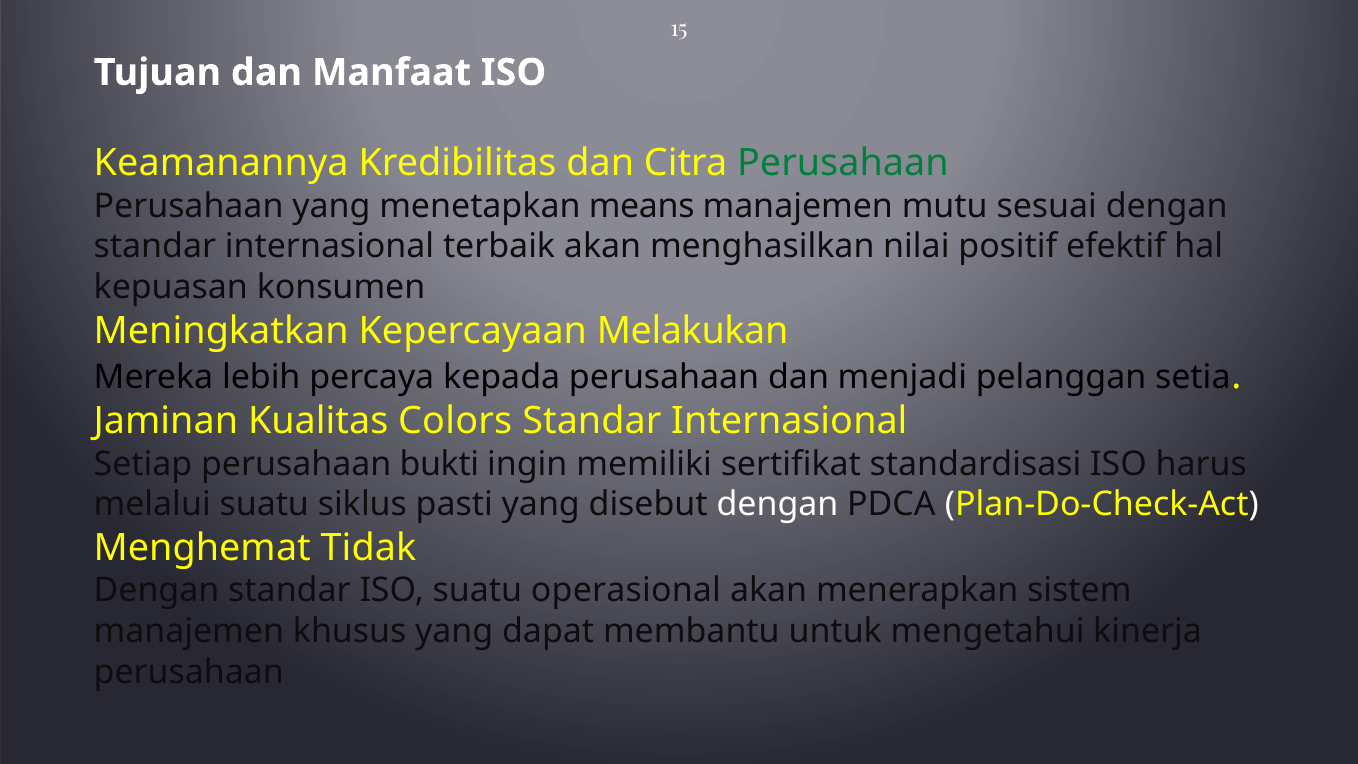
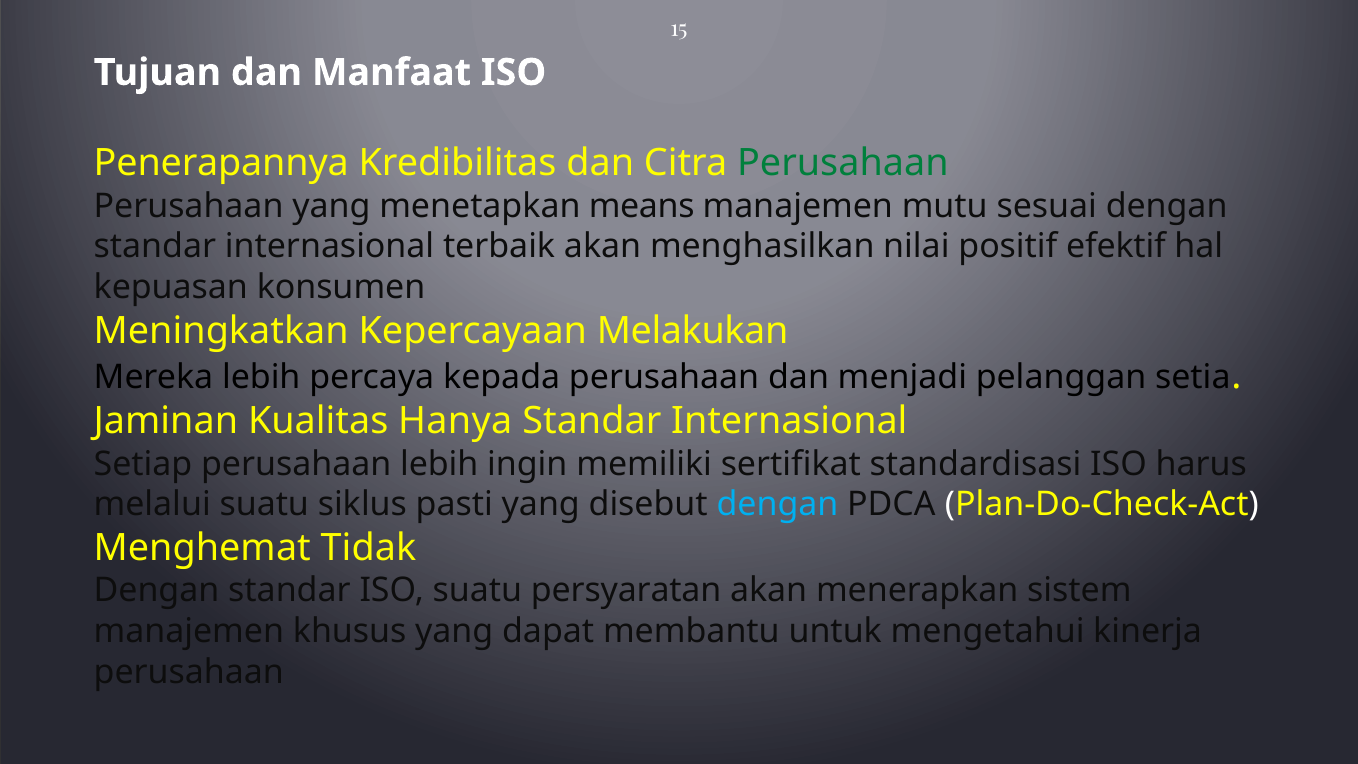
Keamanannya: Keamanannya -> Penerapannya
Colors: Colors -> Hanya
perusahaan bukti: bukti -> lebih
dengan at (777, 505) colour: white -> light blue
operasional: operasional -> persyaratan
